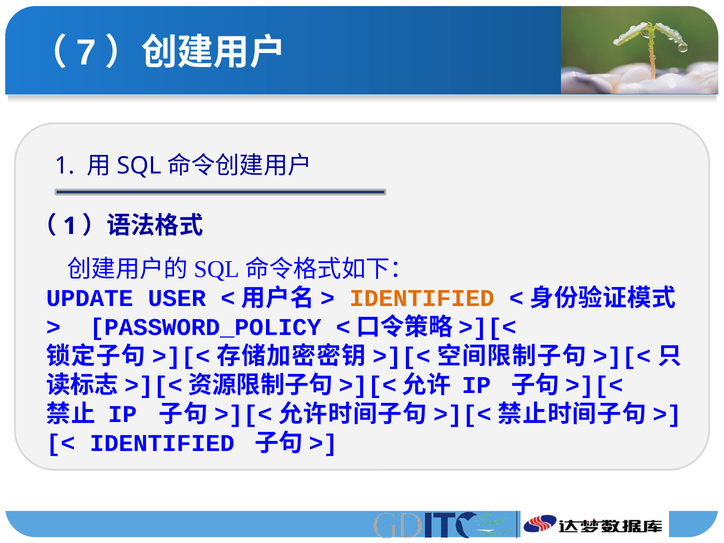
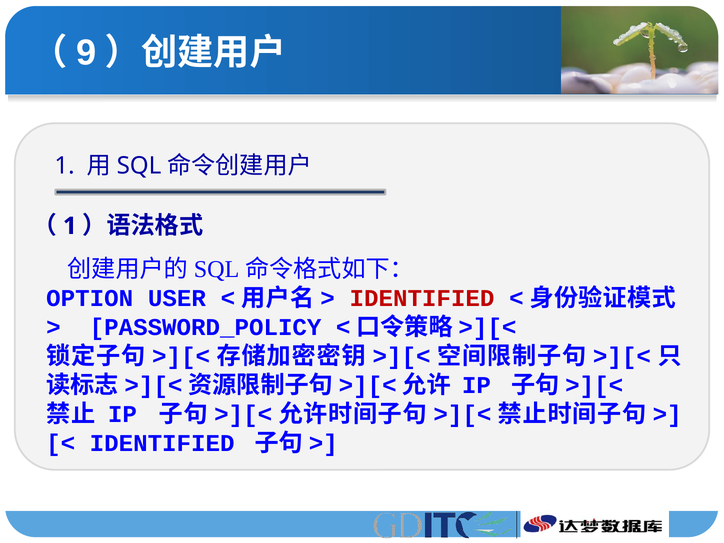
7: 7 -> 9
UPDATE: UPDATE -> OPTION
IDENTIFIED at (422, 298) colour: orange -> red
